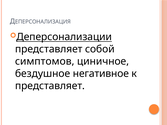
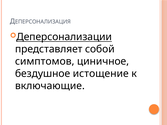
негативное: негативное -> истощение
представляет at (50, 86): представляет -> включающие
